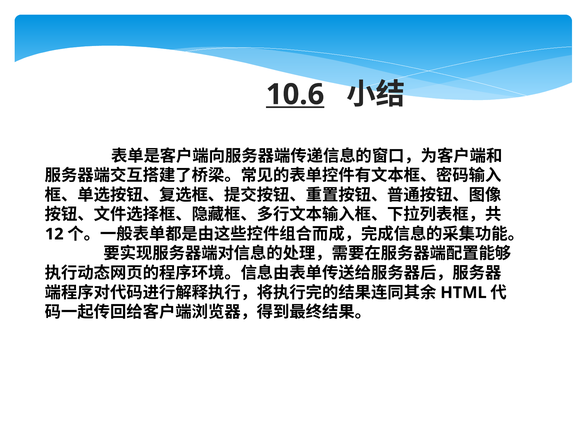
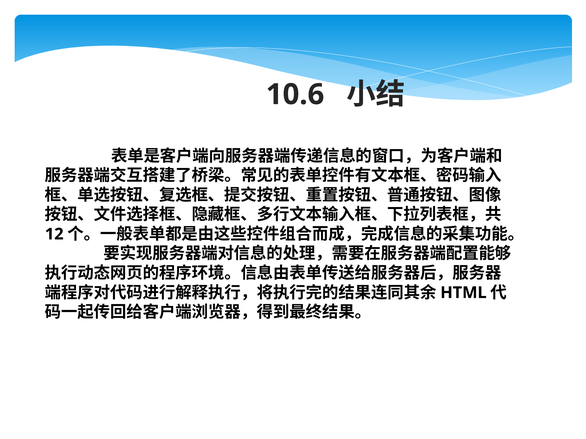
10.6 underline: present -> none
